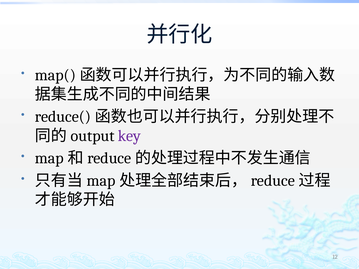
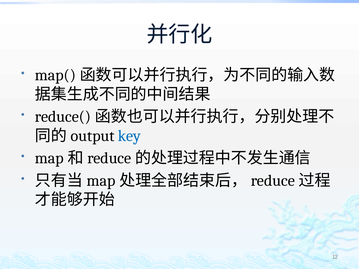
key colour: purple -> blue
